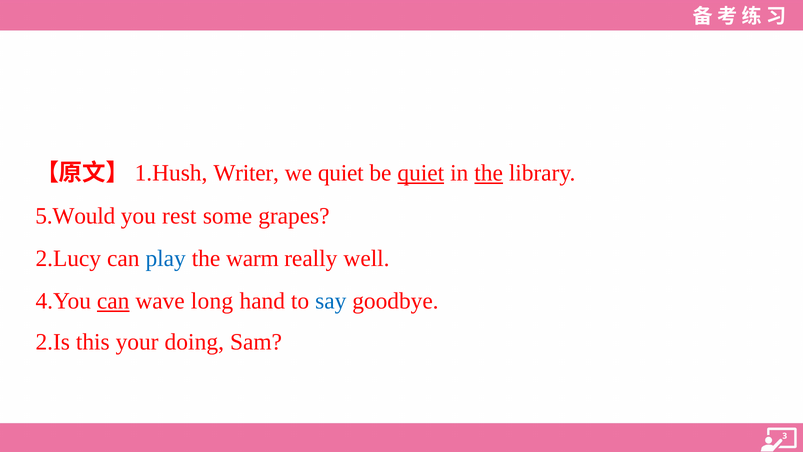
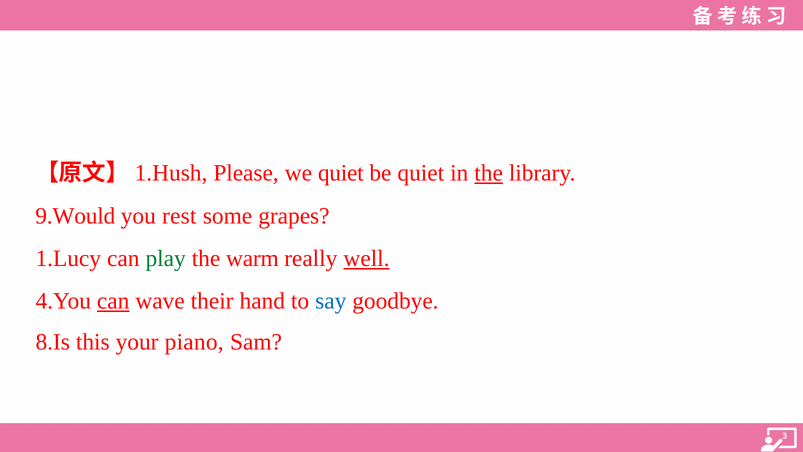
Writer: Writer -> Please
quiet at (421, 173) underline: present -> none
5.Would: 5.Would -> 9.Would
2.Lucy: 2.Lucy -> 1.Lucy
play colour: blue -> green
well underline: none -> present
long: long -> their
2.Is: 2.Is -> 8.Is
doing: doing -> piano
